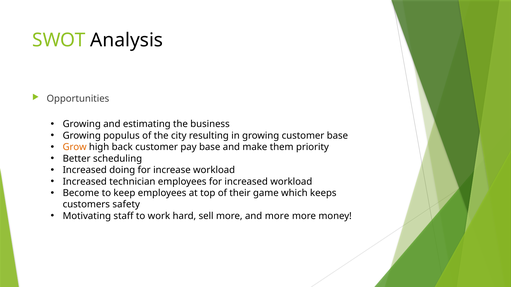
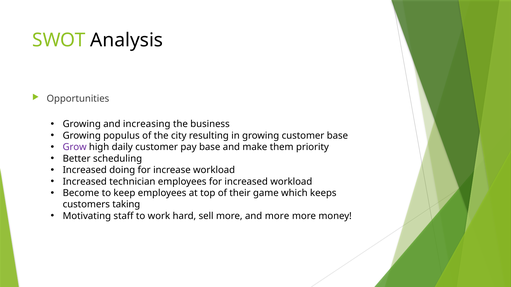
estimating: estimating -> increasing
Grow colour: orange -> purple
back: back -> daily
safety: safety -> taking
